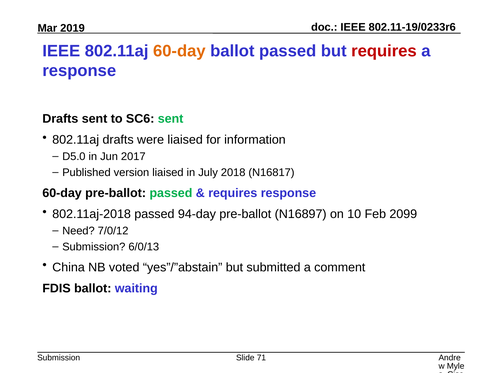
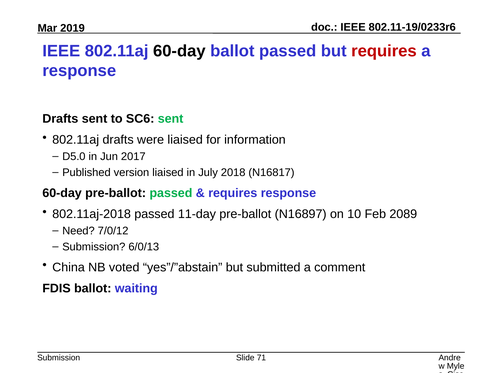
60-day at (179, 51) colour: orange -> black
94-day: 94-day -> 11-day
2099: 2099 -> 2089
